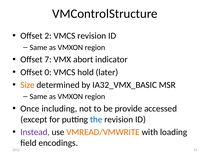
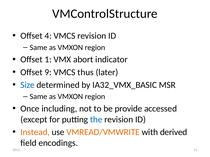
2: 2 -> 4
7: 7 -> 1
0: 0 -> 9
hold: hold -> thus
Size colour: orange -> blue
Instead colour: purple -> orange
loading: loading -> derived
